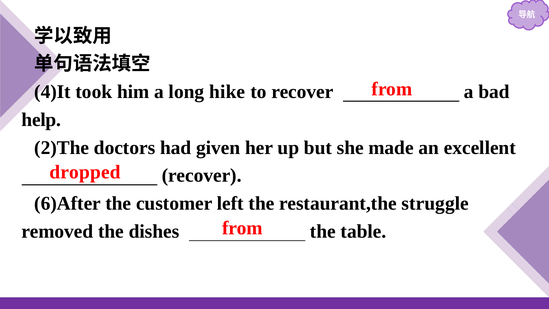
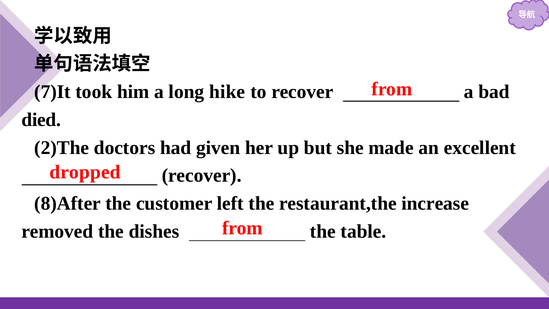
4)It: 4)It -> 7)It
help: help -> died
6)After: 6)After -> 8)After
struggle: struggle -> increase
